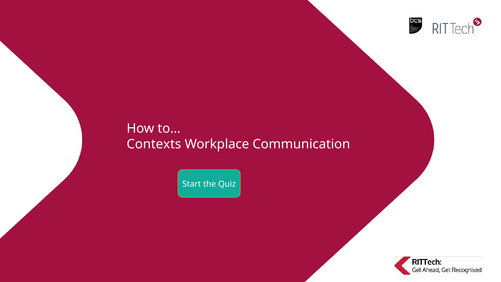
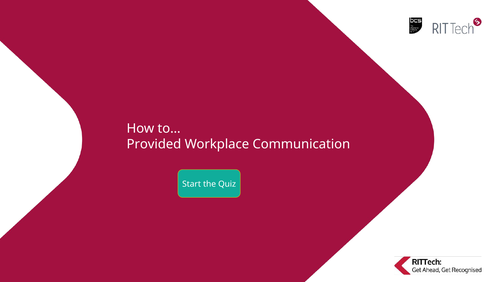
Contexts: Contexts -> Provided
